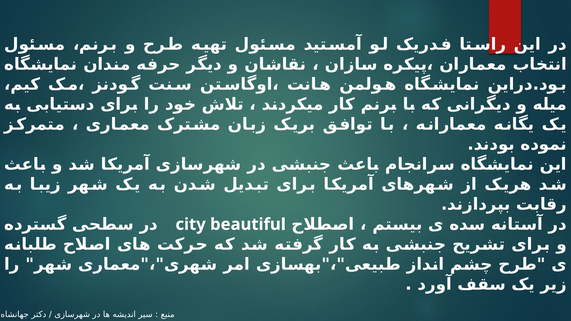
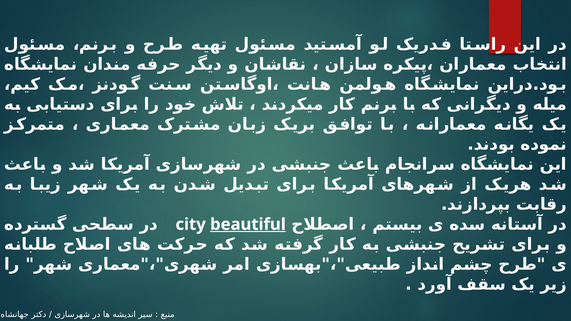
beautiful underline: none -> present
